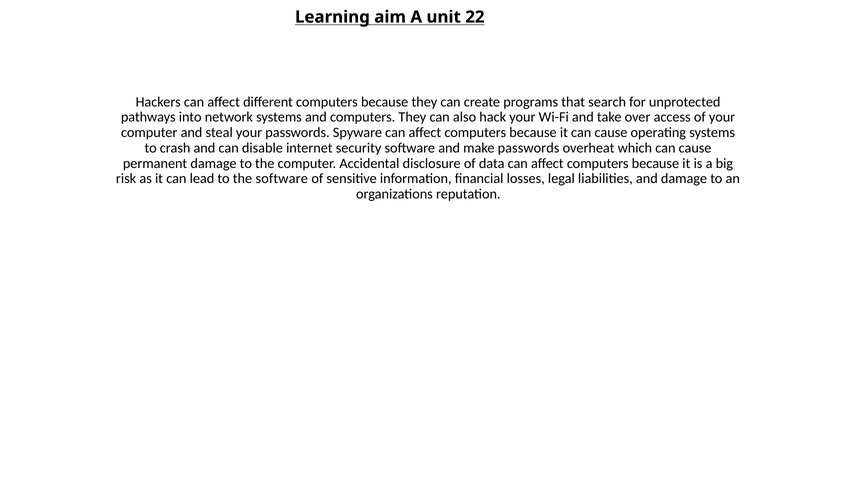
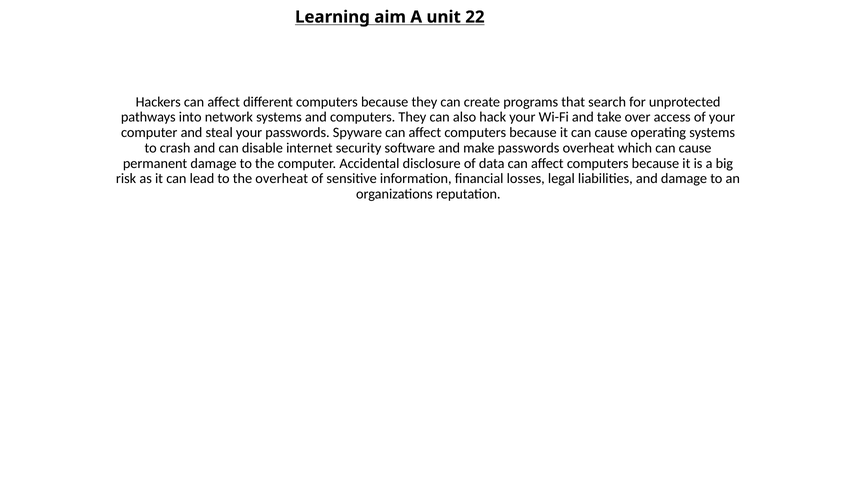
the software: software -> overheat
